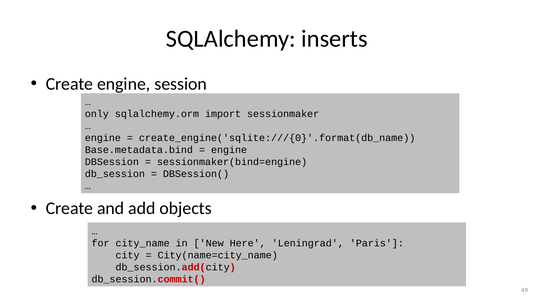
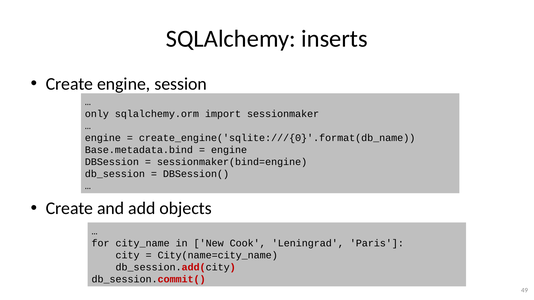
Here: Here -> Cook
